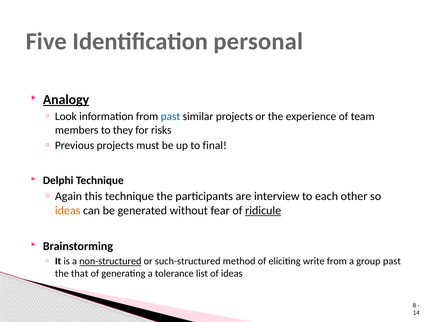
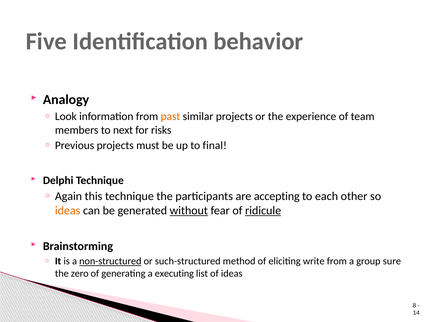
personal: personal -> behavior
Analogy underline: present -> none
past at (170, 117) colour: blue -> orange
they: they -> next
interview: interview -> accepting
without underline: none -> present
group past: past -> sure
that: that -> zero
tolerance: tolerance -> executing
